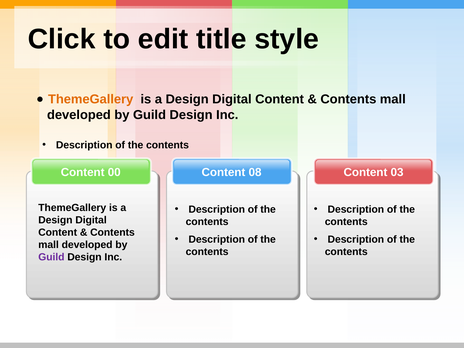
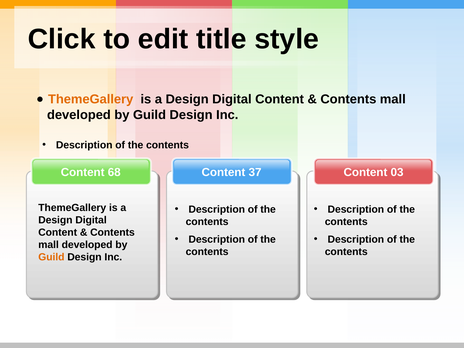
00: 00 -> 68
08: 08 -> 37
Guild at (51, 257) colour: purple -> orange
